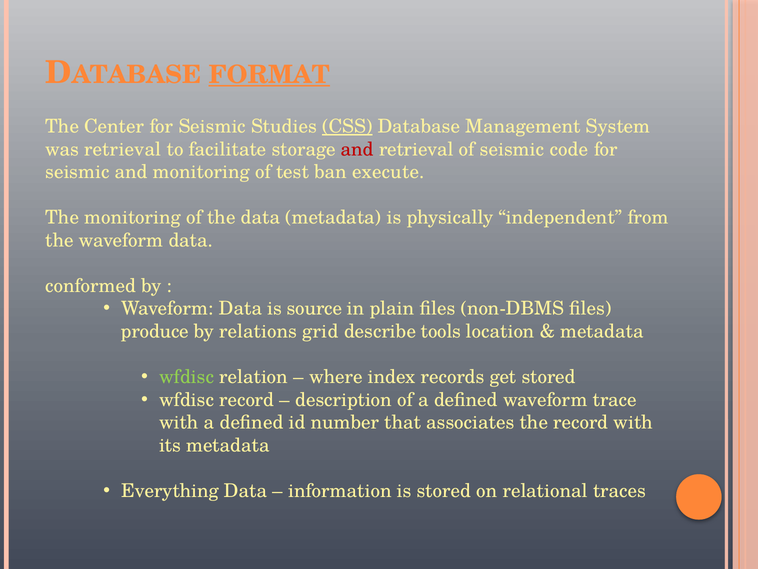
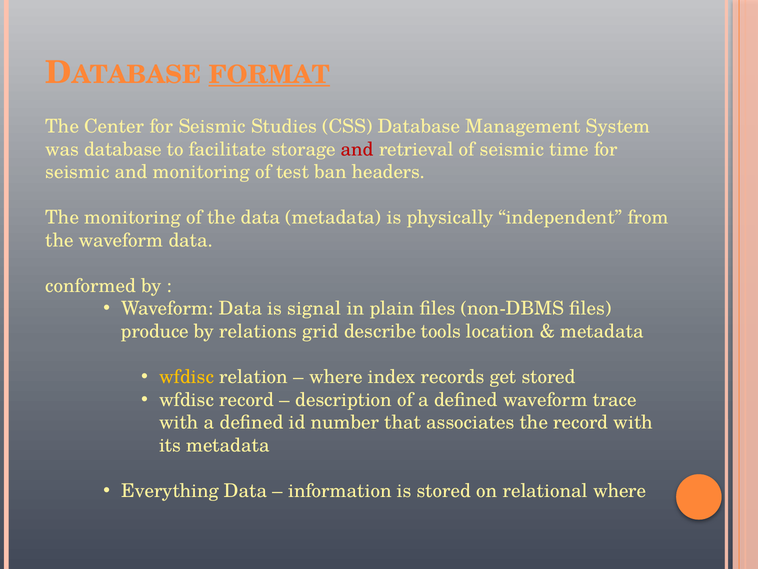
CSS underline: present -> none
was retrieval: retrieval -> database
code: code -> time
execute: execute -> headers
source: source -> signal
wfdisc at (187, 377) colour: light green -> yellow
relational traces: traces -> where
